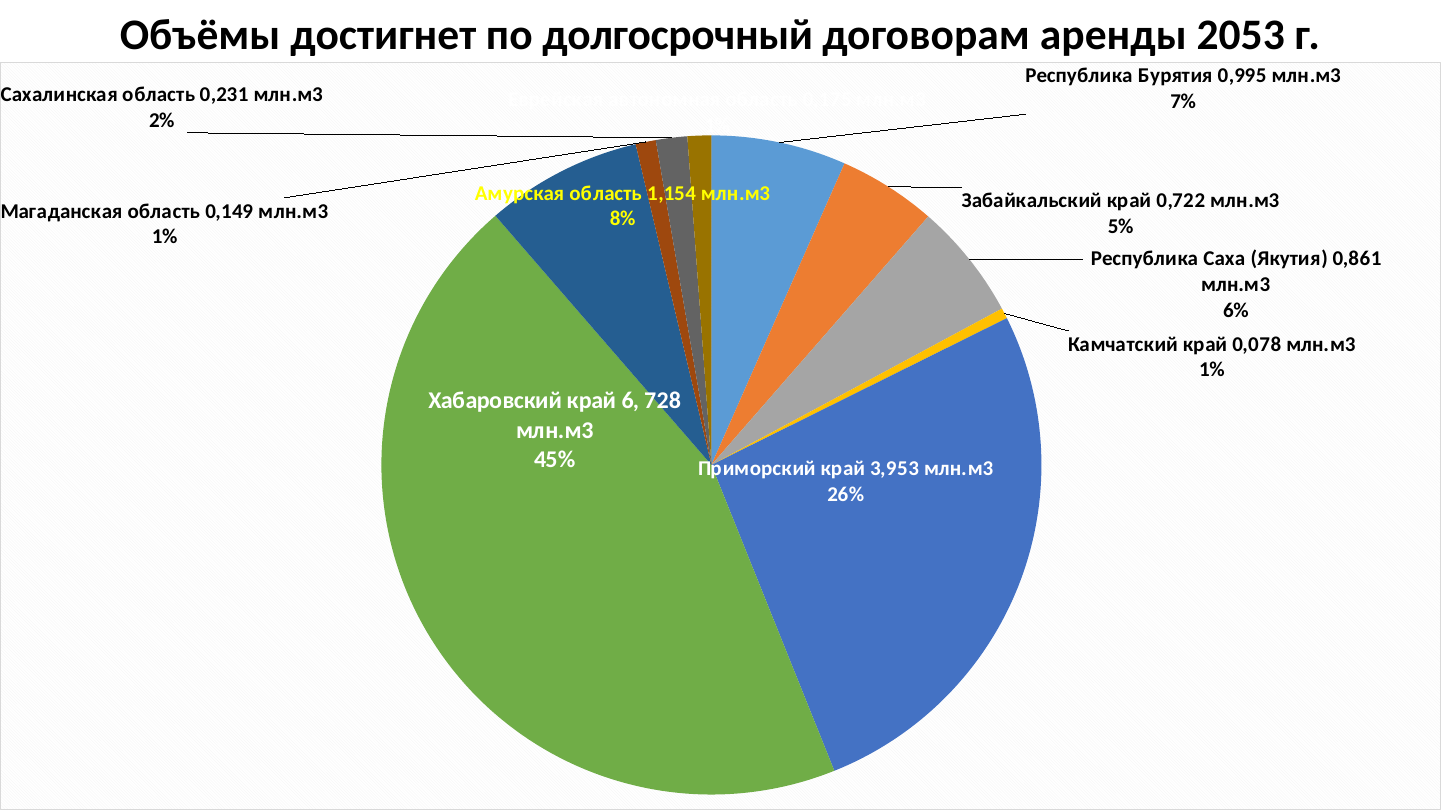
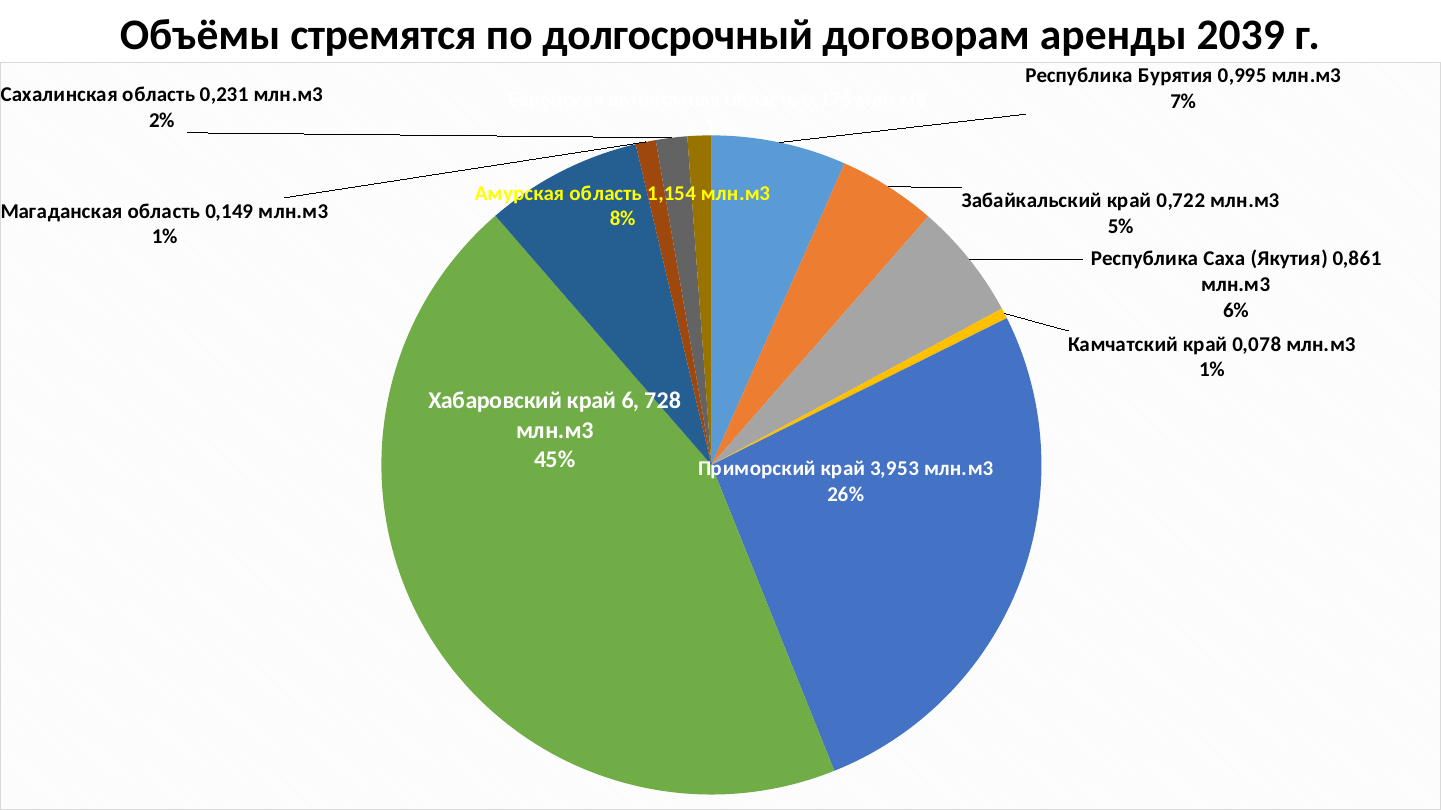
достигнет: достигнет -> стремятся
2053: 2053 -> 2039
